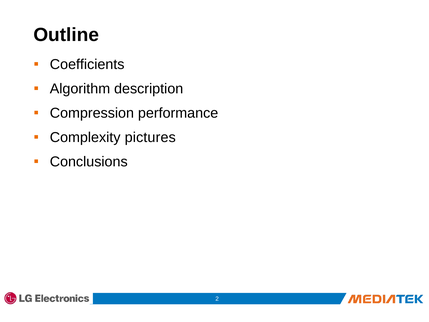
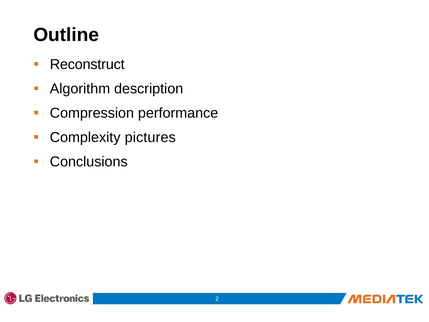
Coefficients: Coefficients -> Reconstruct
